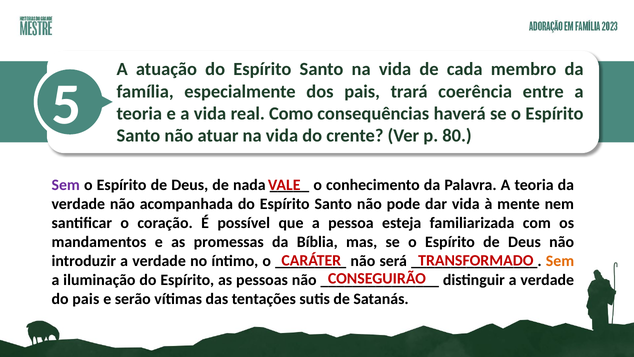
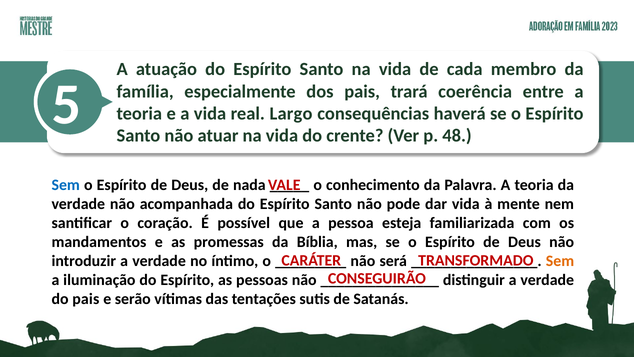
Como: Como -> Largo
80: 80 -> 48
Sem at (66, 185) colour: purple -> blue
